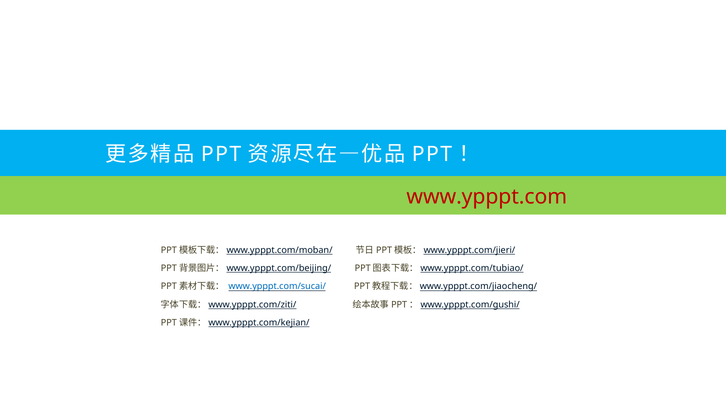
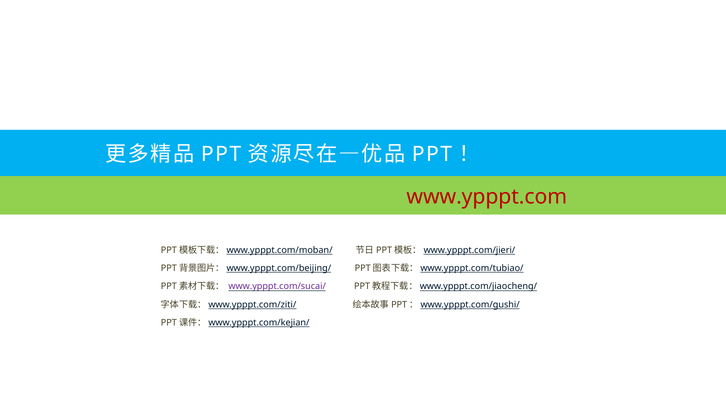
www.ypppt.com/sucai/ colour: blue -> purple
